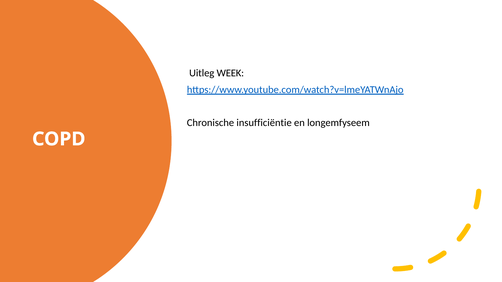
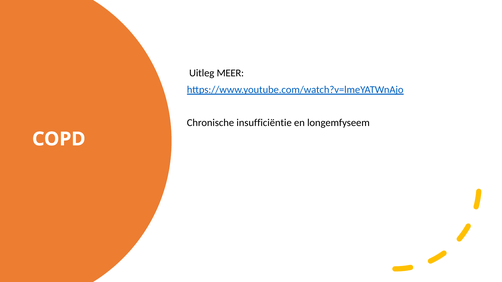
WEEK: WEEK -> MEER
